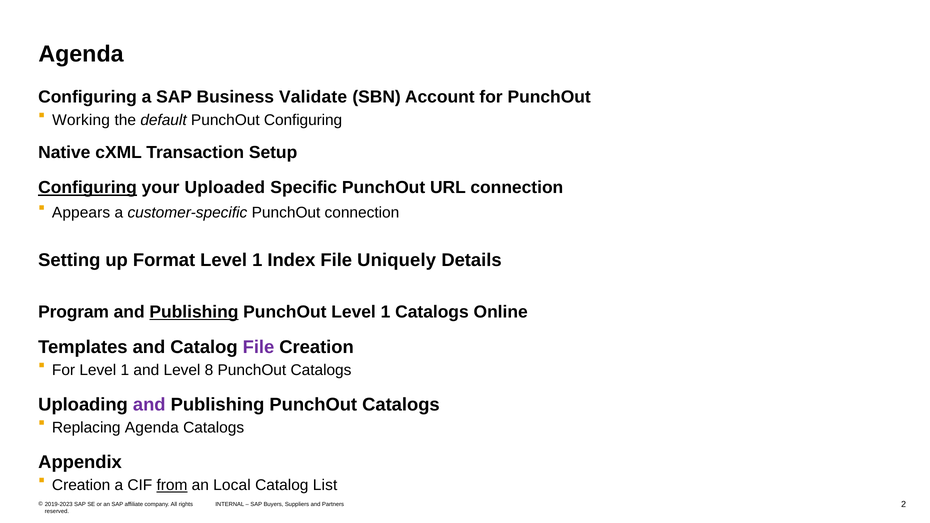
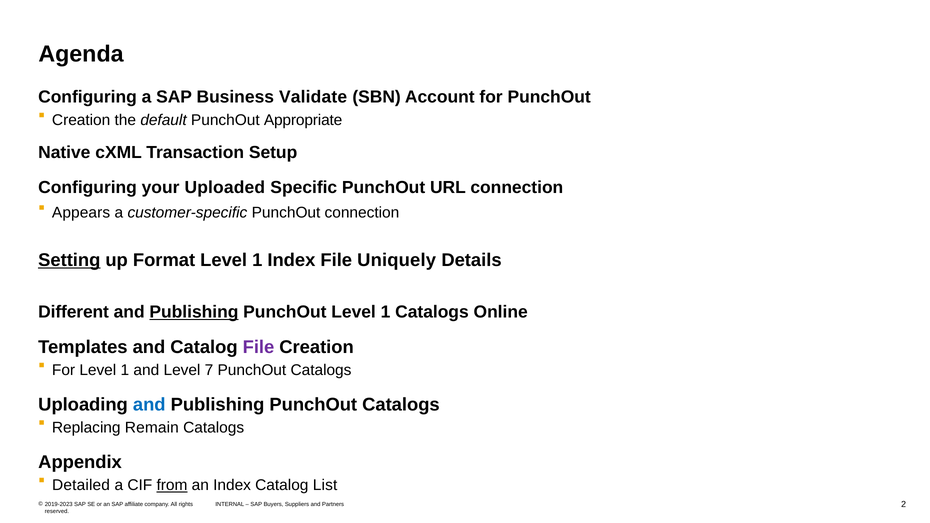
Working at (81, 120): Working -> Creation
PunchOut Configuring: Configuring -> Appropriate
Configuring at (88, 188) underline: present -> none
Setting underline: none -> present
Program: Program -> Different
8: 8 -> 7
and at (149, 405) colour: purple -> blue
Replacing Agenda: Agenda -> Remain
Creation at (81, 485): Creation -> Detailed
an Local: Local -> Index
